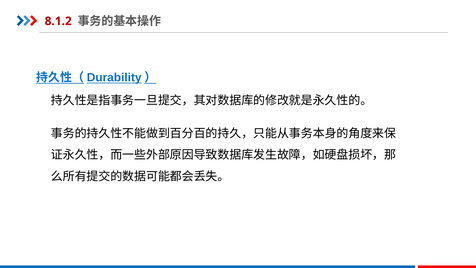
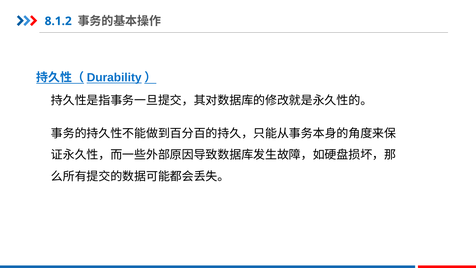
8.1.2 colour: red -> blue
